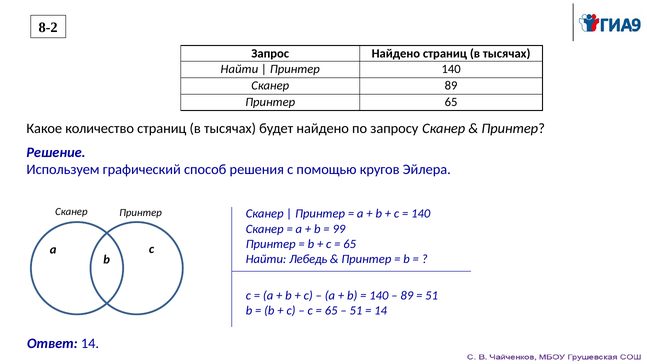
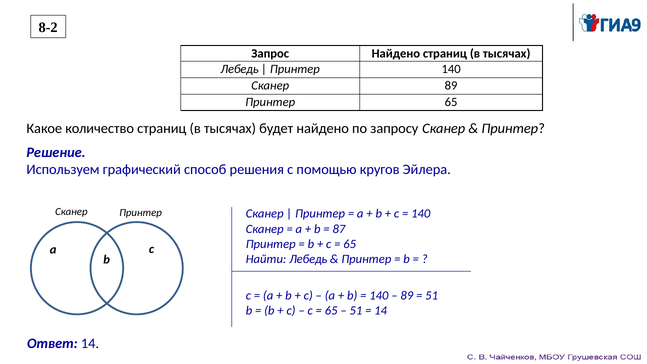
Найти at (239, 69): Найти -> Лебедь
99: 99 -> 87
